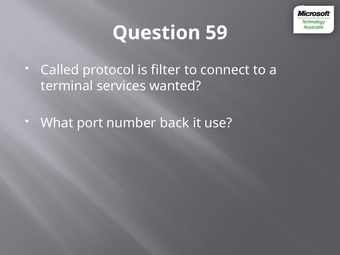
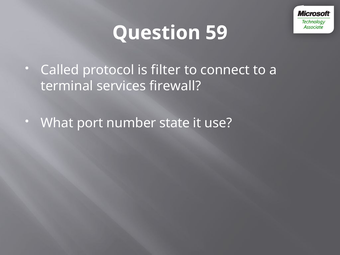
wanted: wanted -> firewall
back: back -> state
